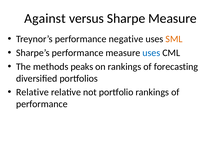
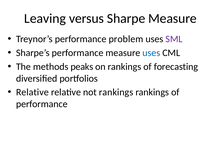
Against: Against -> Leaving
negative: negative -> problem
SML colour: orange -> purple
not portfolio: portfolio -> rankings
